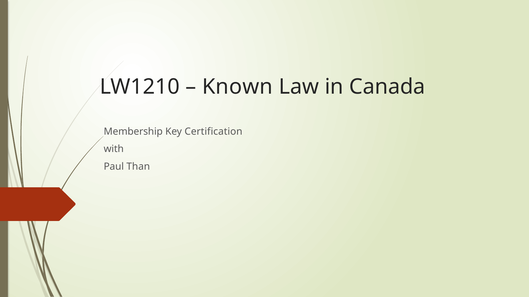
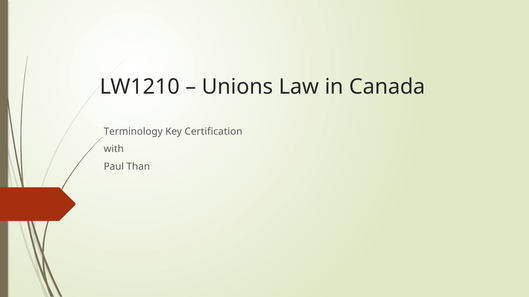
Known: Known -> Unions
Membership: Membership -> Terminology
